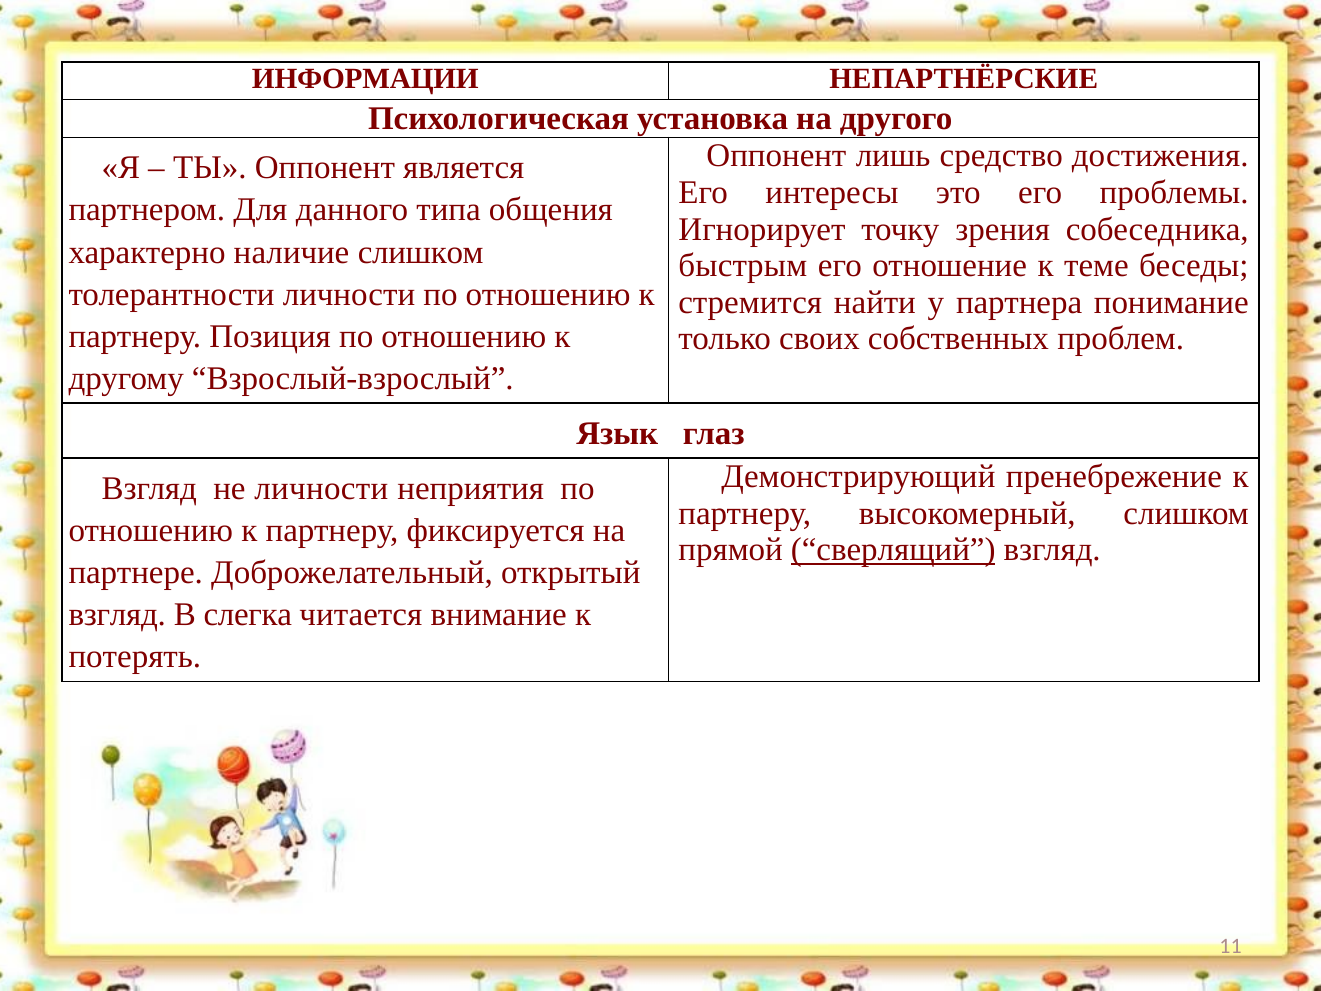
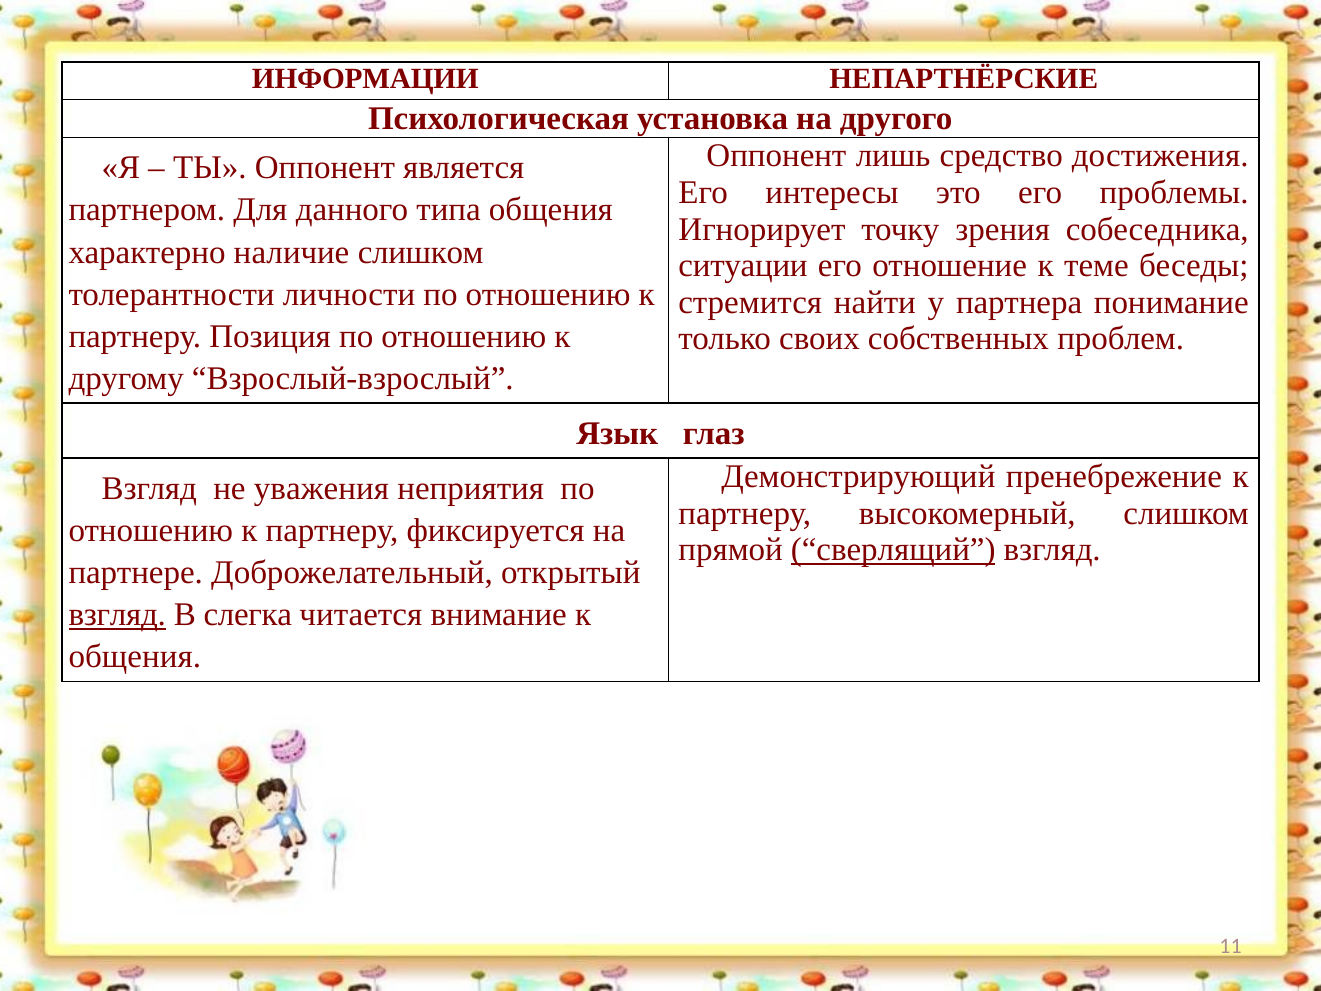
быстрым: быстрым -> ситуации
не личности: личности -> уважения
взгляд at (117, 615) underline: none -> present
потерять at (135, 657): потерять -> общения
